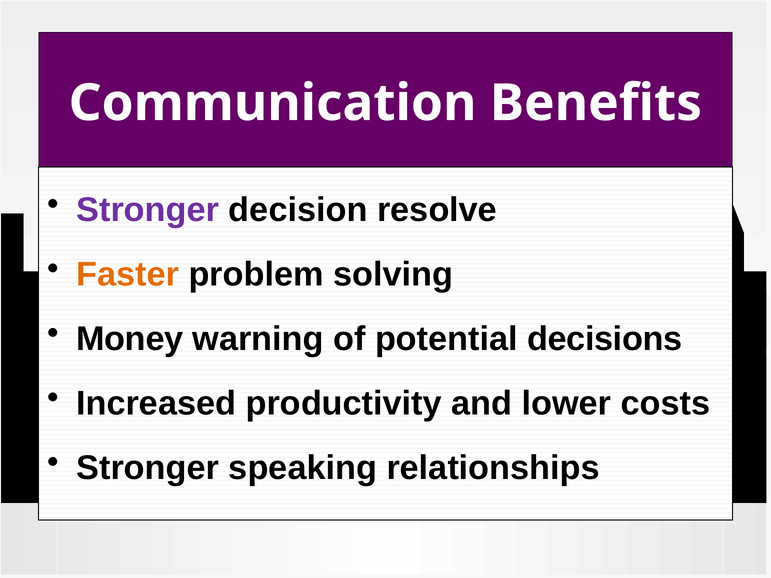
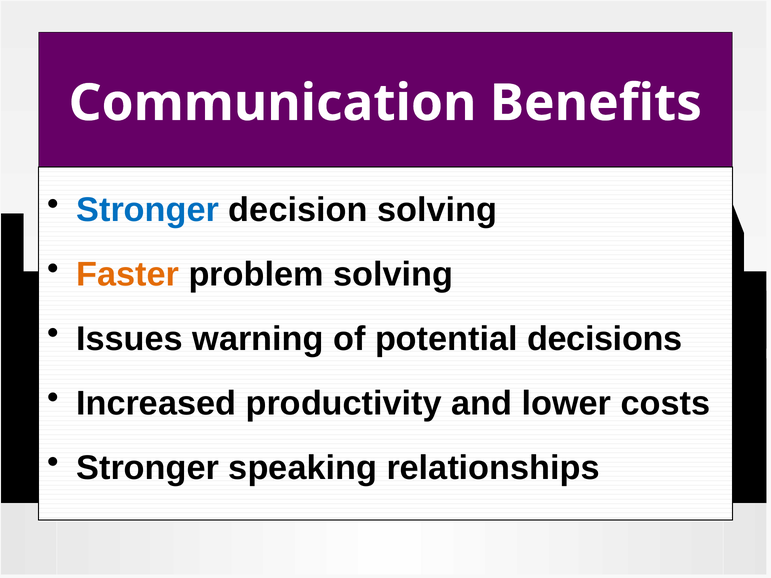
Stronger at (148, 210) colour: purple -> blue
decision resolve: resolve -> solving
Money: Money -> Issues
